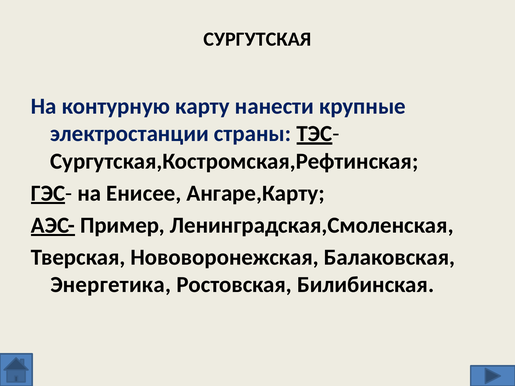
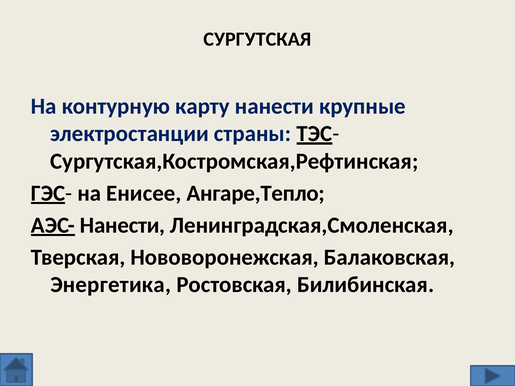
Ангаре,Карту: Ангаре,Карту -> Ангаре,Тепло
Пример at (122, 225): Пример -> Нанести
